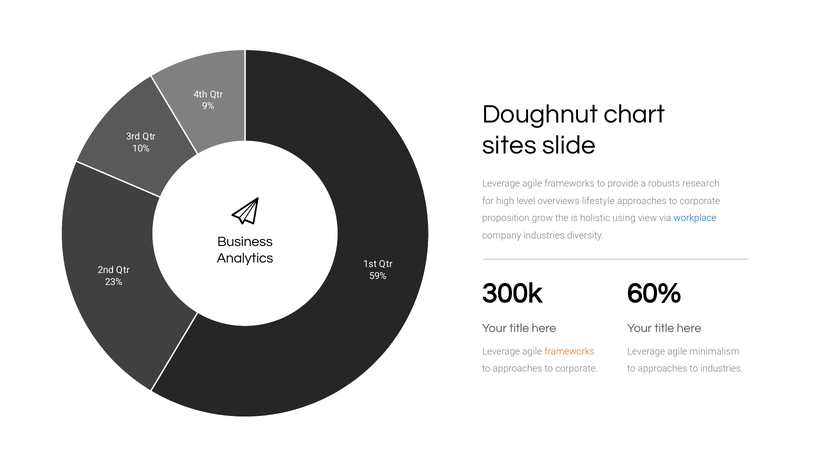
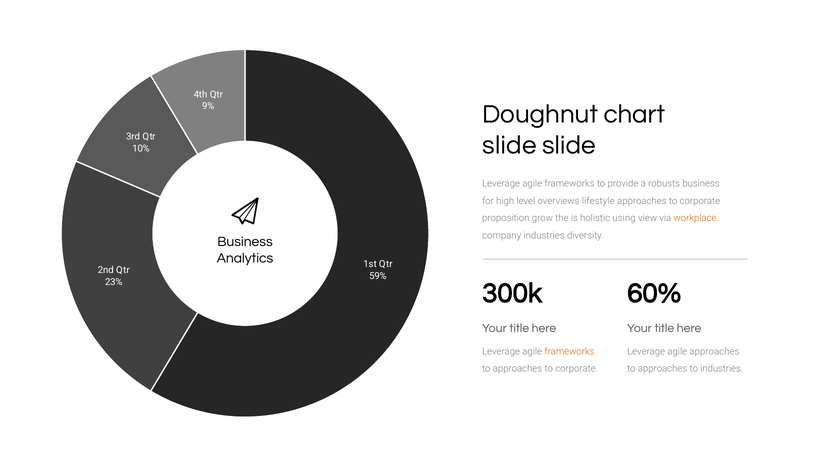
sites at (509, 145): sites -> slide
robusts research: research -> business
workplace colour: blue -> orange
agile minimalism: minimalism -> approaches
